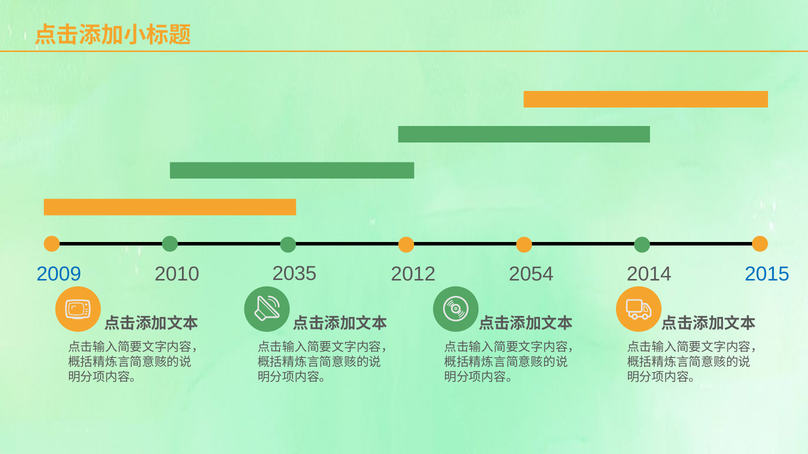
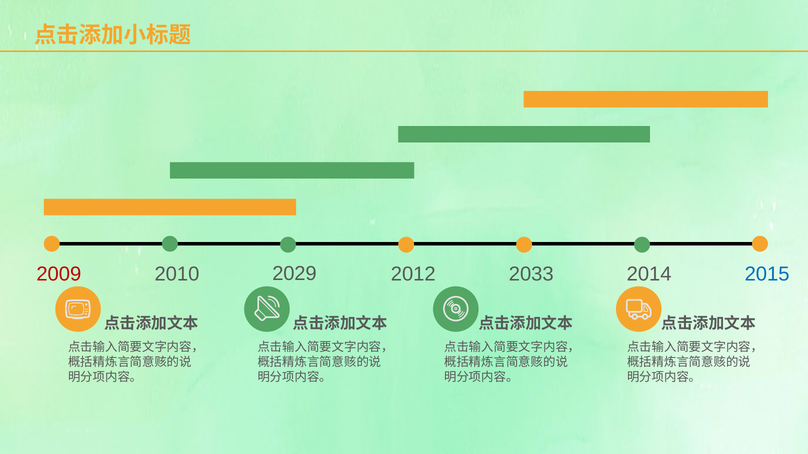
2035: 2035 -> 2029
2009 colour: blue -> red
2054: 2054 -> 2033
